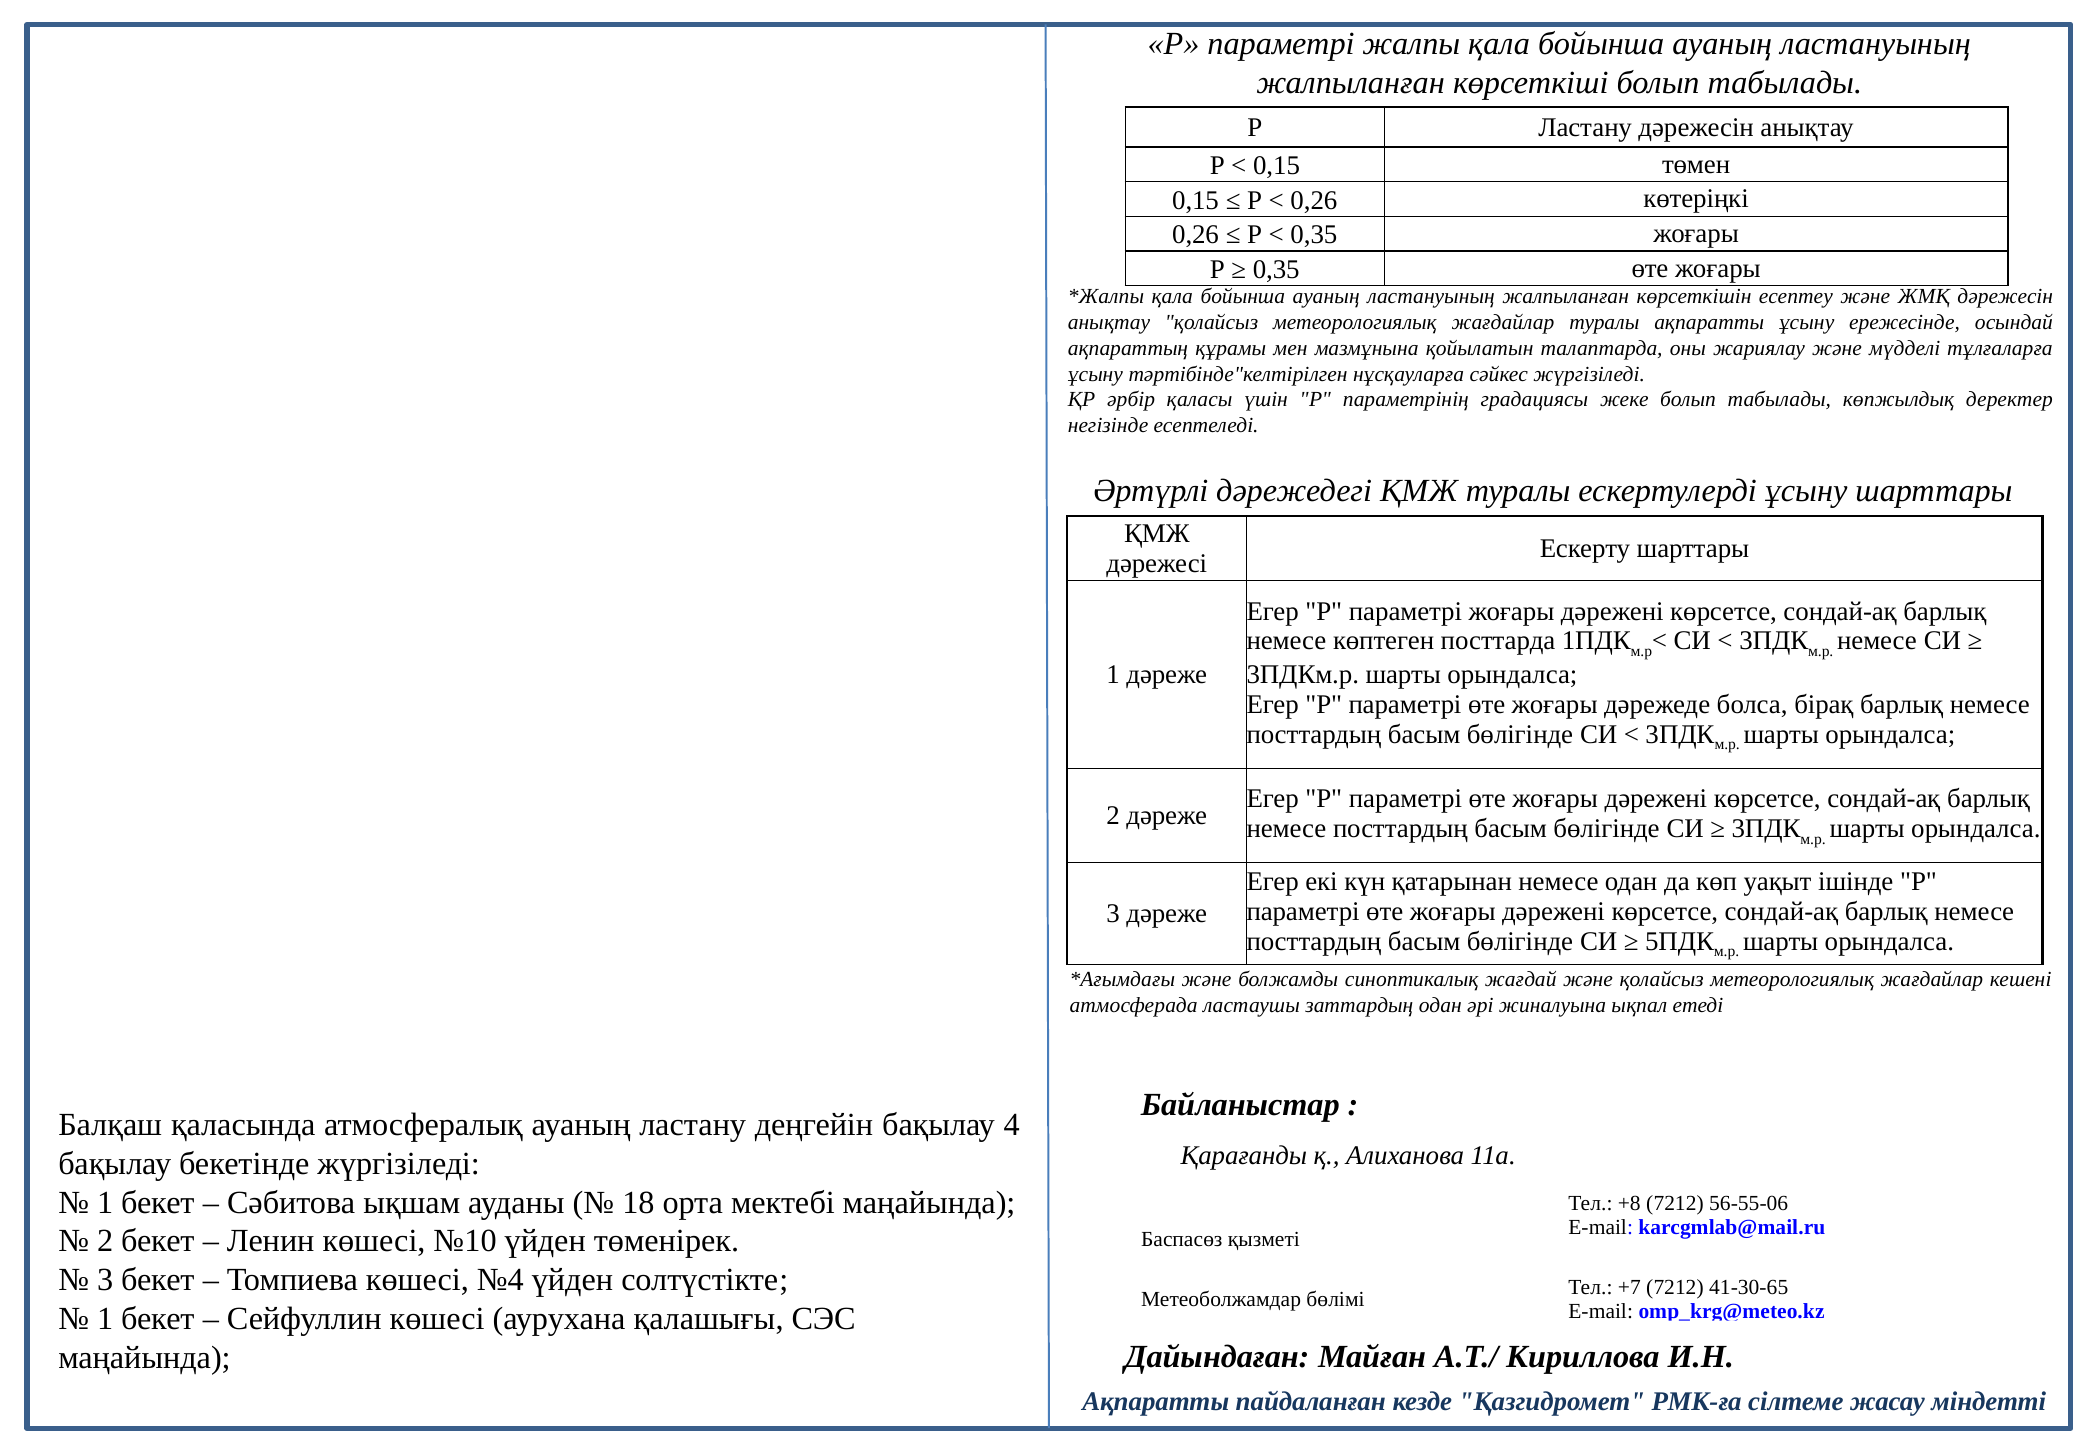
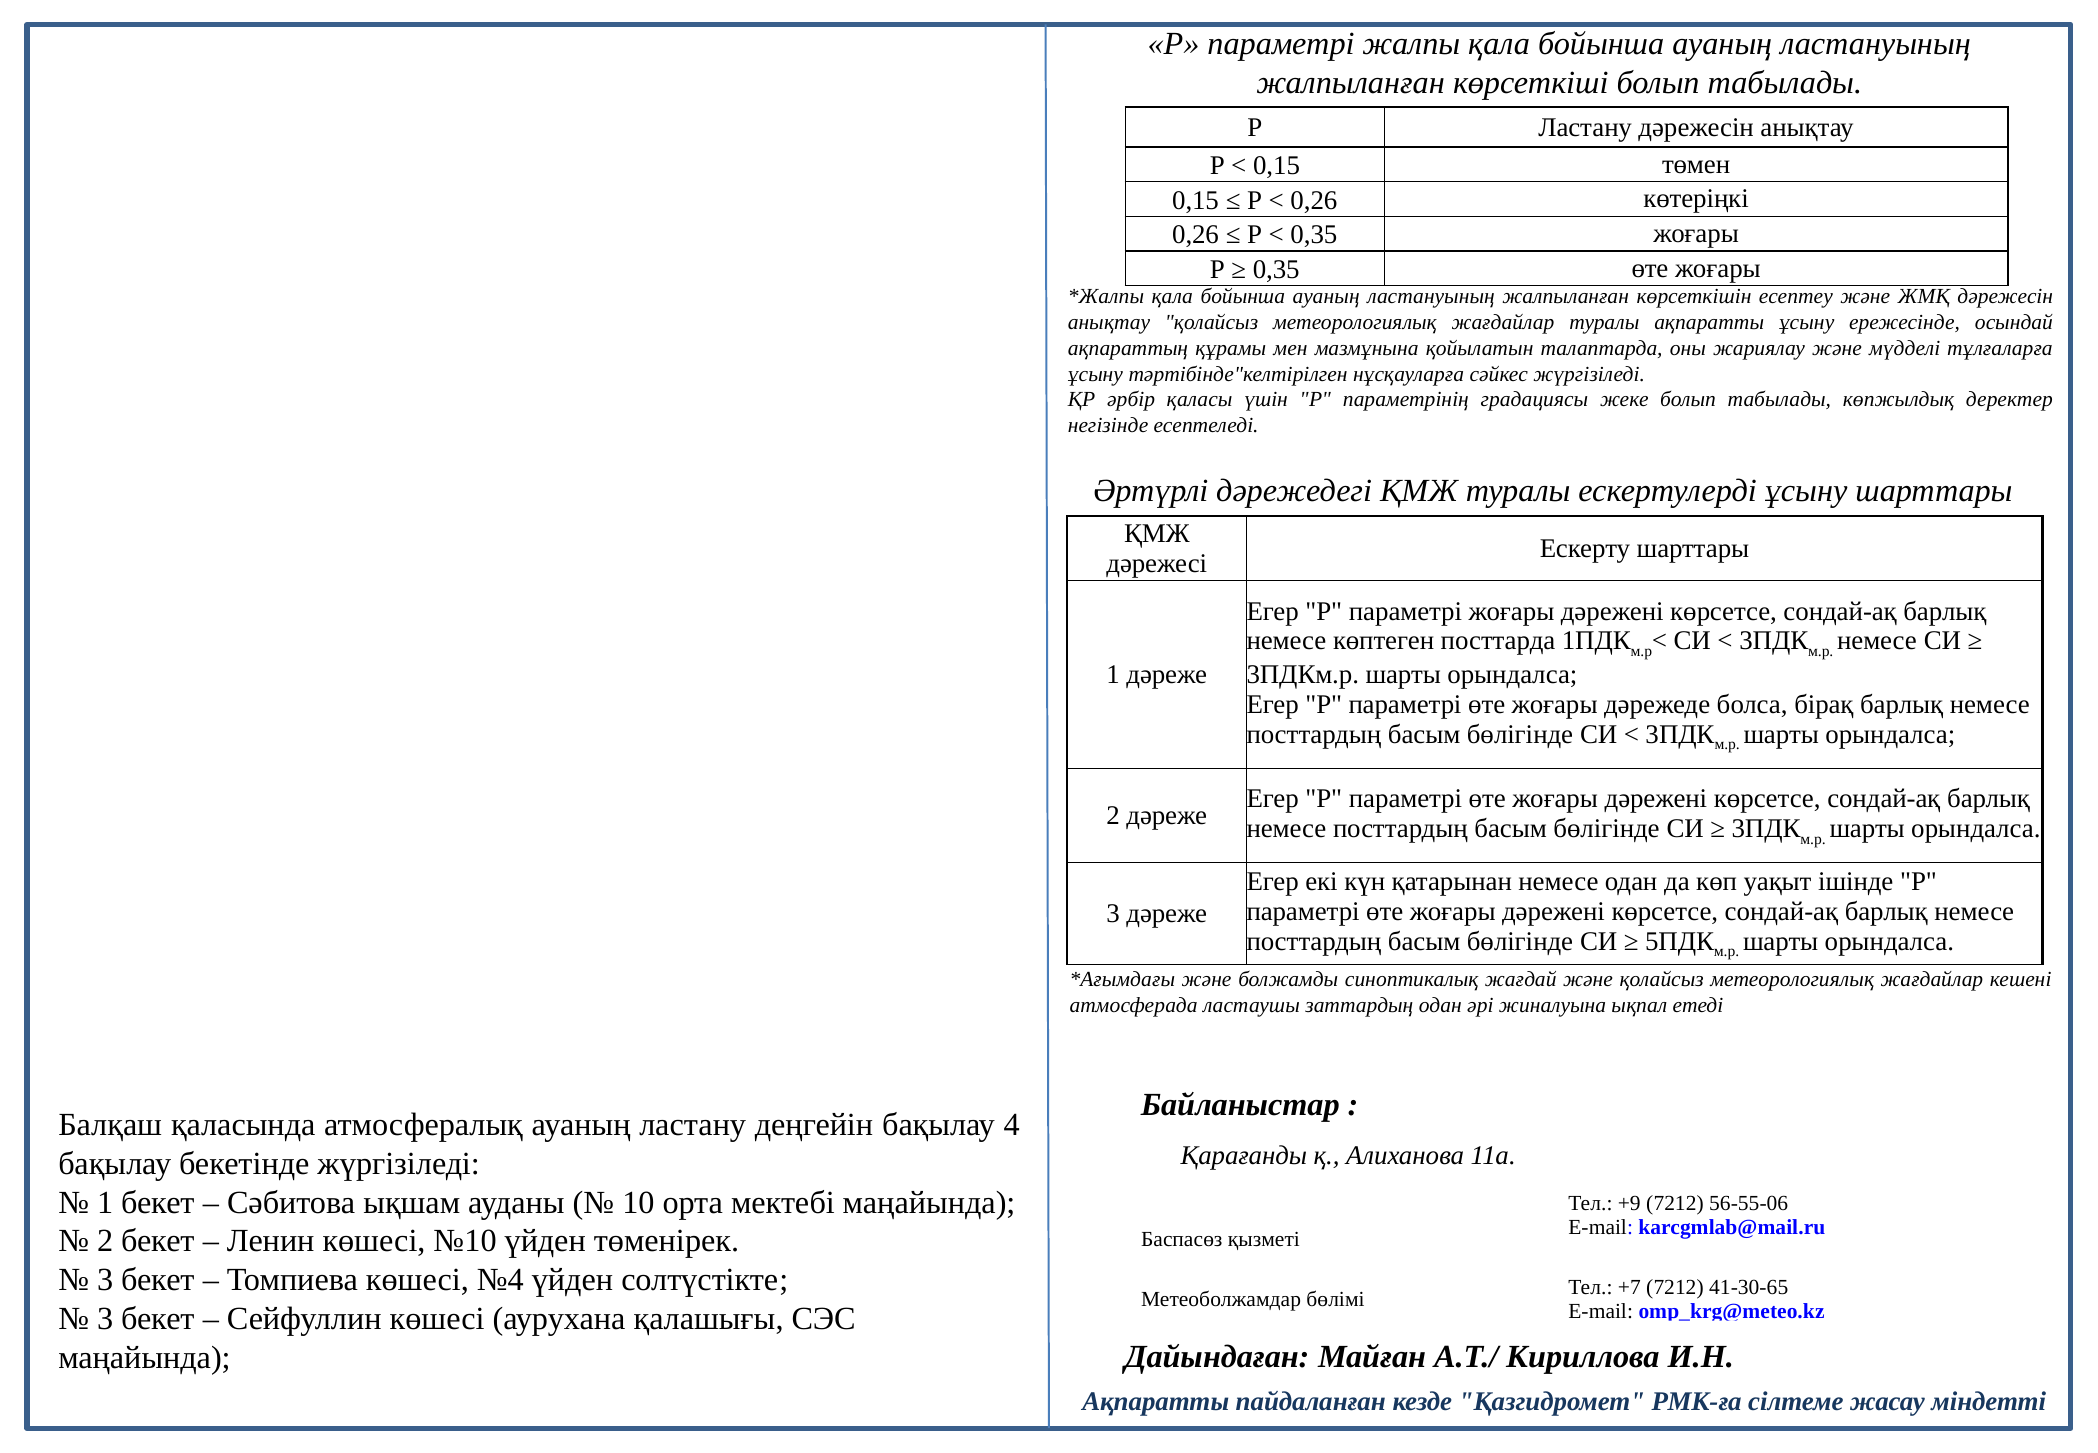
18: 18 -> 10
+8: +8 -> +9
1 at (105, 1318): 1 -> 3
